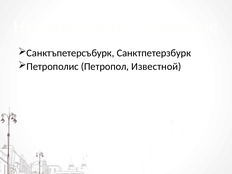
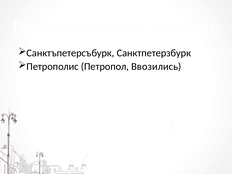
Известной: Известной -> Ввозились
